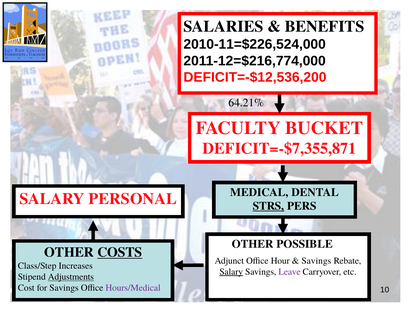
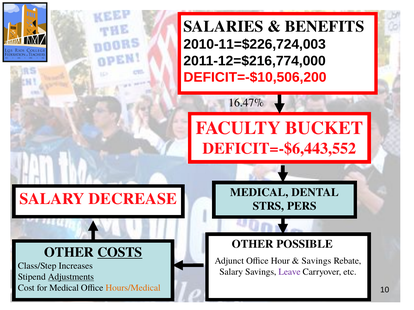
2010-11=$226,524,000: 2010-11=$226,524,000 -> 2010-11=$226,724,003
DEFICIT=-$12,536,200: DEFICIT=-$12,536,200 -> DEFICIT=-$10,506,200
64.21%: 64.21% -> 16.47%
DEFICIT=-$7,355,871: DEFICIT=-$7,355,871 -> DEFICIT=-$6,443,552
PERSONAL: PERSONAL -> DECREASE
STRS underline: present -> none
Salary at (231, 272) underline: present -> none
for Savings: Savings -> Medical
Hours/Medical colour: purple -> orange
